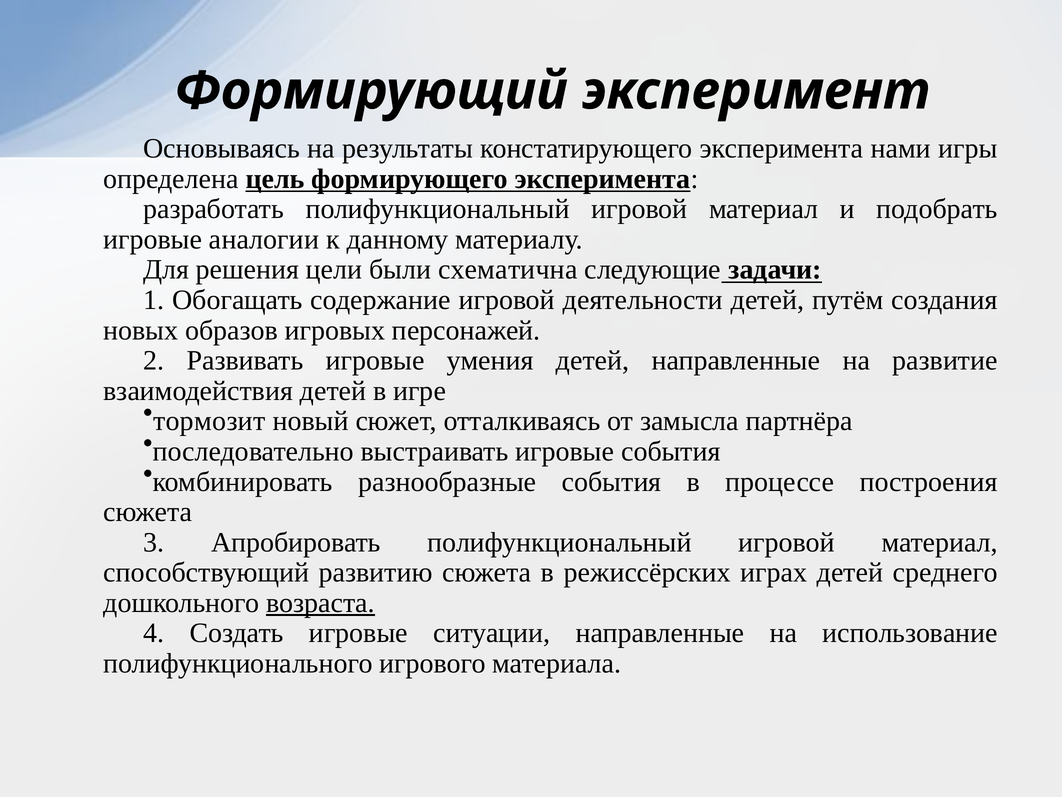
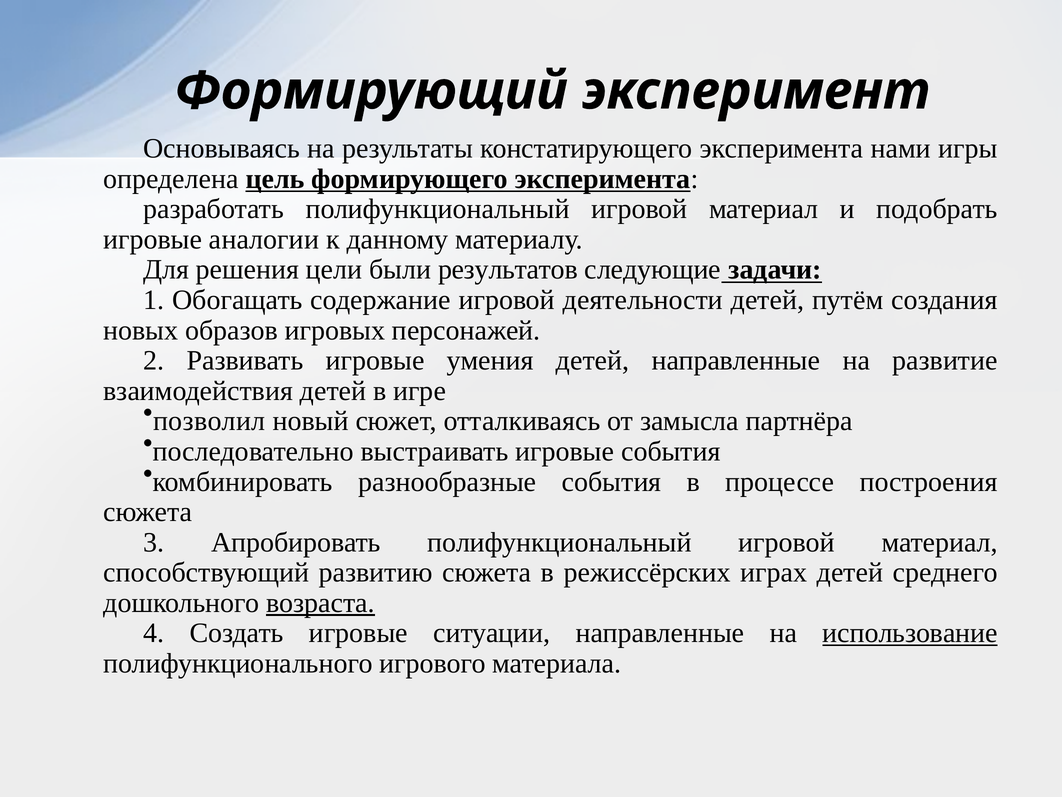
схематична: схематична -> результатов
тормозит: тормозит -> позволил
использование underline: none -> present
